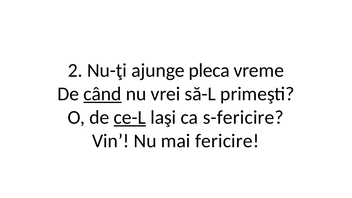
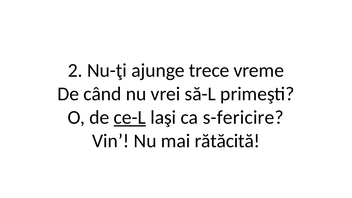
pleca: pleca -> trece
când underline: present -> none
fericire: fericire -> rătăcită
